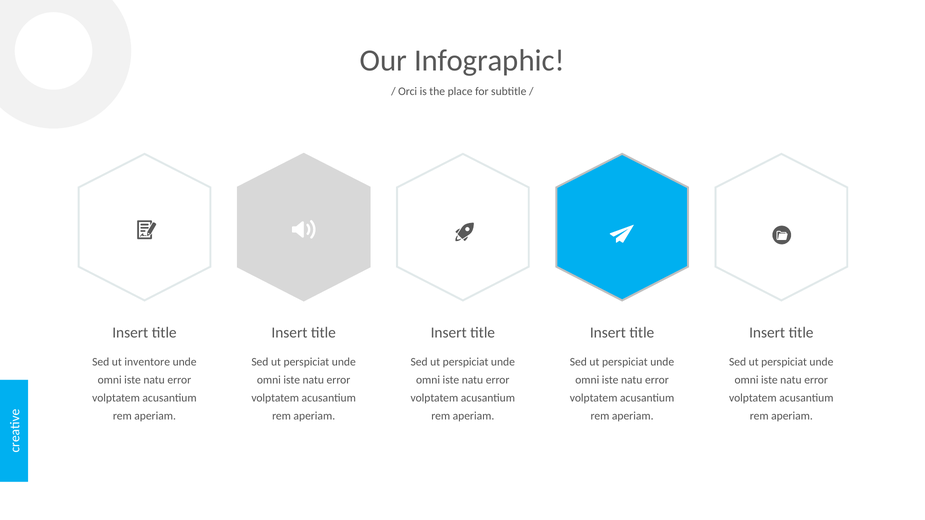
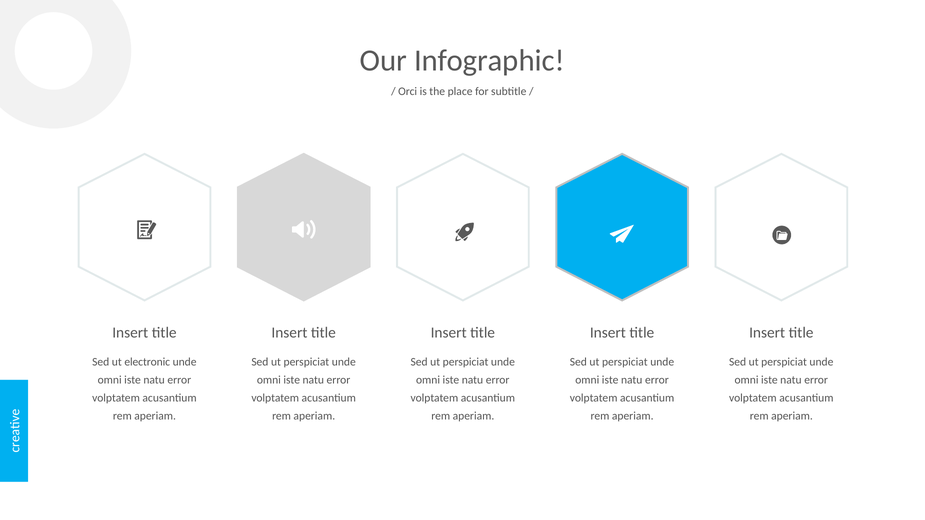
inventore: inventore -> electronic
